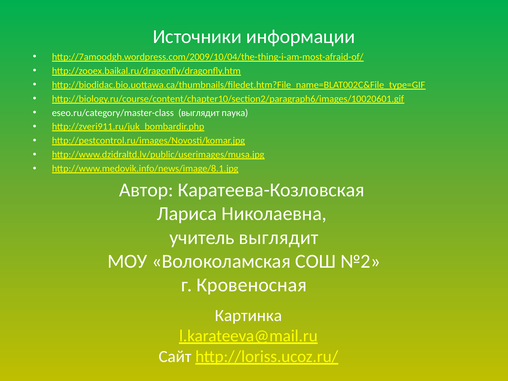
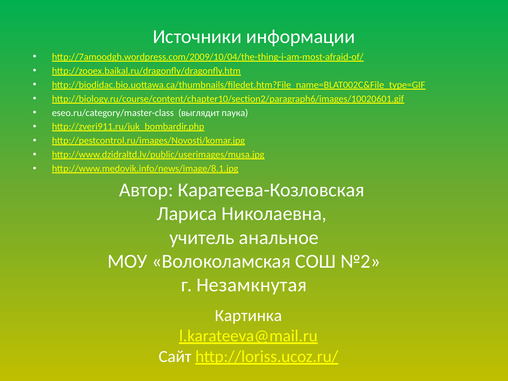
учитель выглядит: выглядит -> анальное
Кровеносная: Кровеносная -> Незамкнутая
